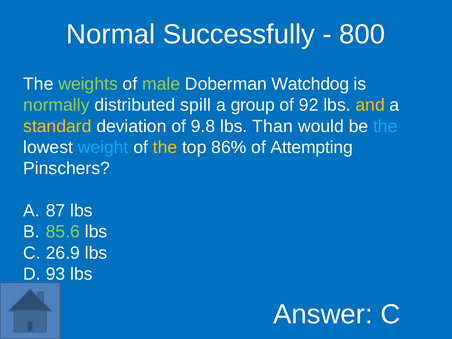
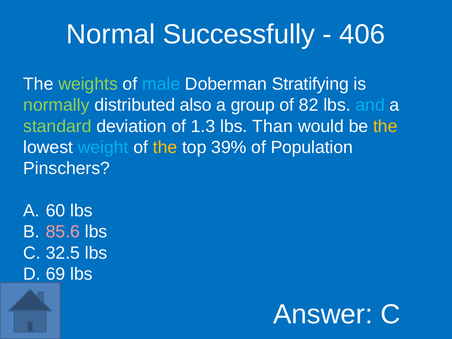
800: 800 -> 406
male colour: light green -> light blue
Watchdog: Watchdog -> Stratifying
spill: spill -> also
92: 92 -> 82
and colour: yellow -> light blue
standard colour: yellow -> light green
9.8: 9.8 -> 1.3
the at (385, 126) colour: light blue -> yellow
86%: 86% -> 39%
Attempting: Attempting -> Population
87: 87 -> 60
85.6 colour: light green -> pink
26.9: 26.9 -> 32.5
93: 93 -> 69
